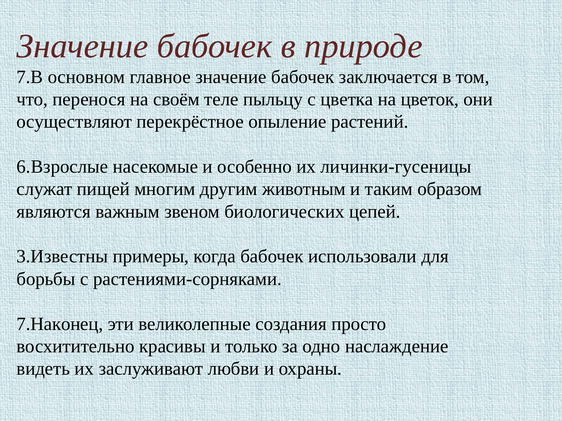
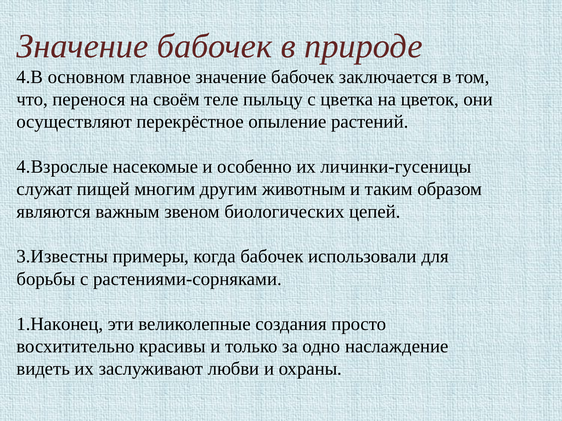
7.В: 7.В -> 4.В
6.Взрослые: 6.Взрослые -> 4.Взрослые
7.Наконец: 7.Наконец -> 1.Наконец
